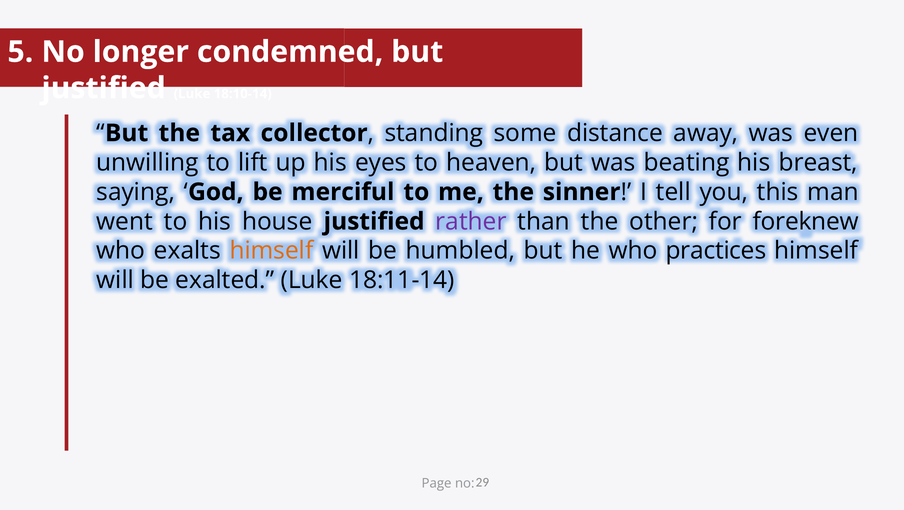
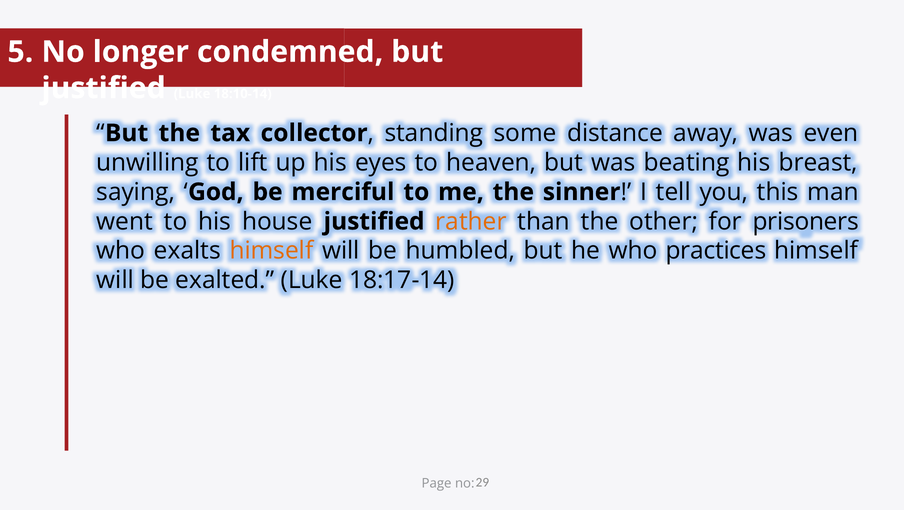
rather colour: purple -> orange
foreknew: foreknew -> prisoners
18:11-14: 18:11-14 -> 18:17-14
